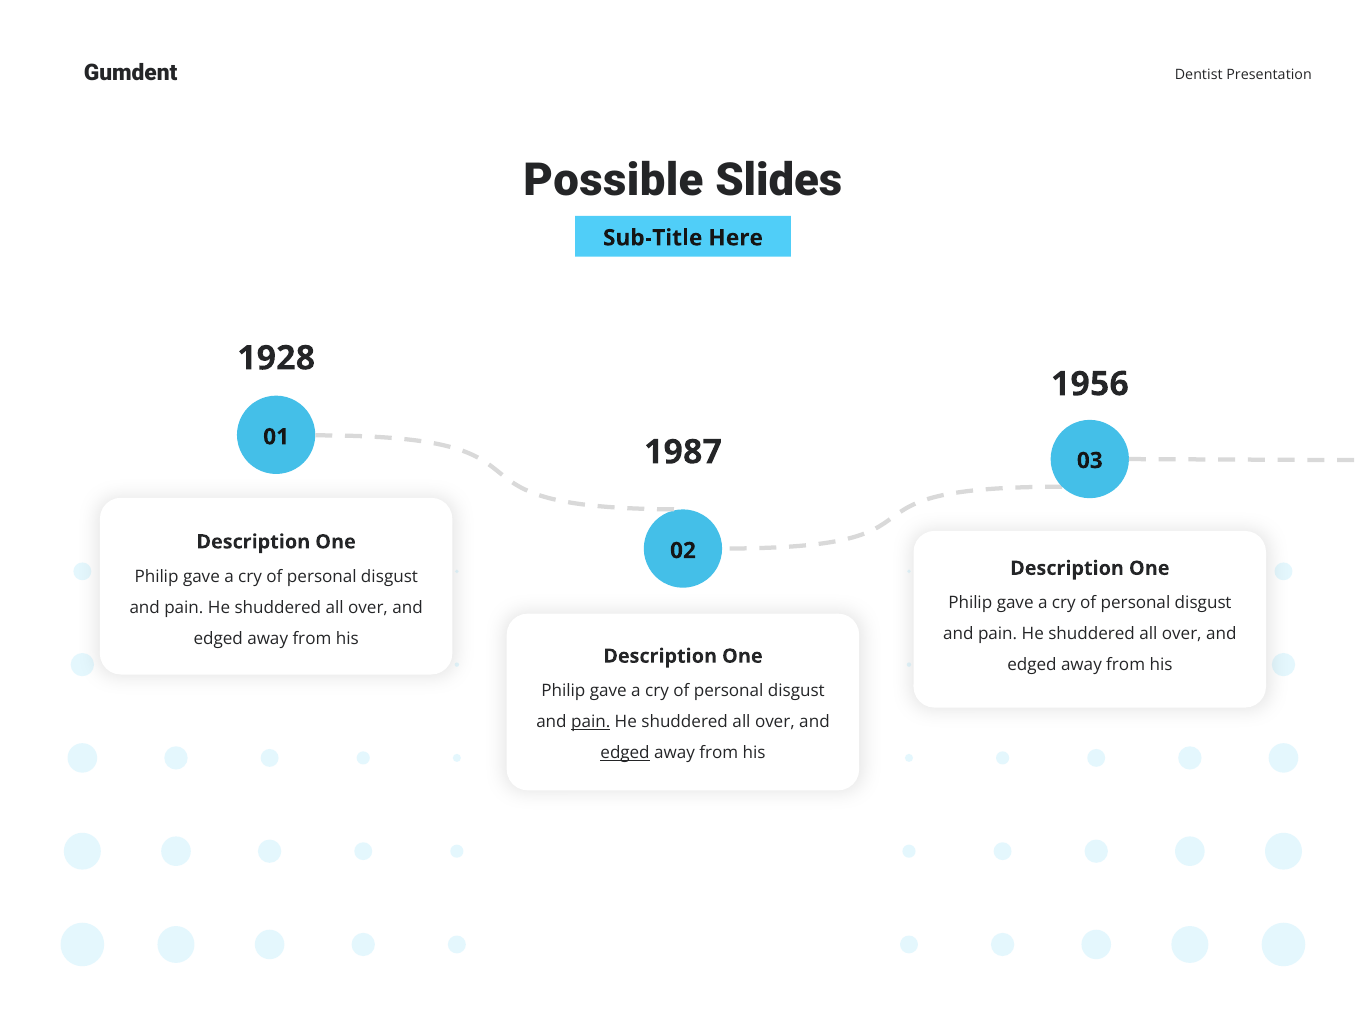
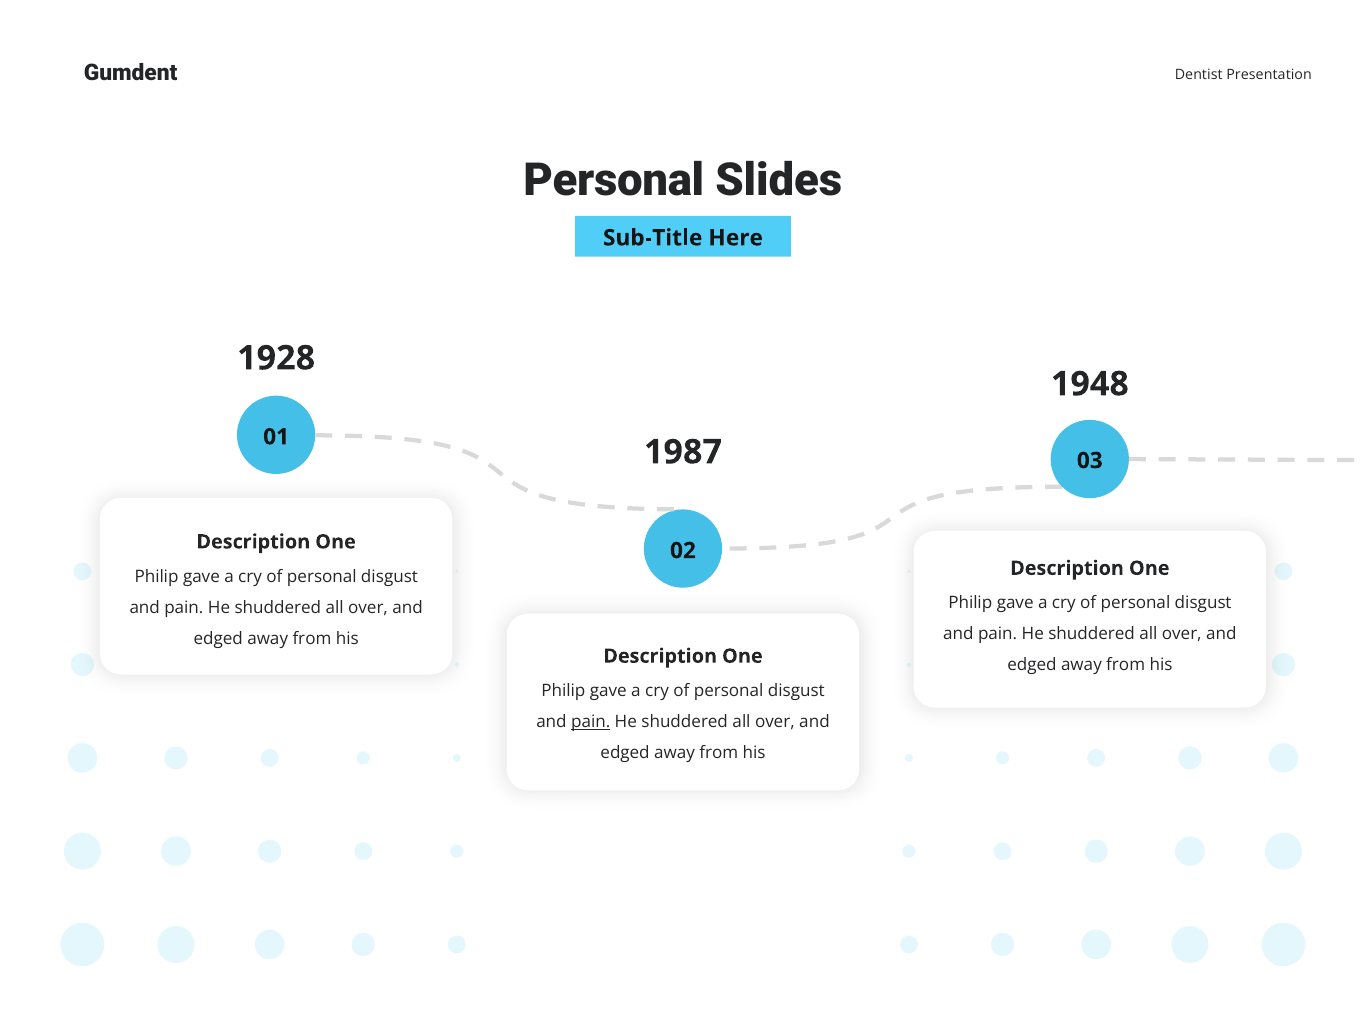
Possible at (613, 180): Possible -> Personal
1956: 1956 -> 1948
edged at (625, 752) underline: present -> none
